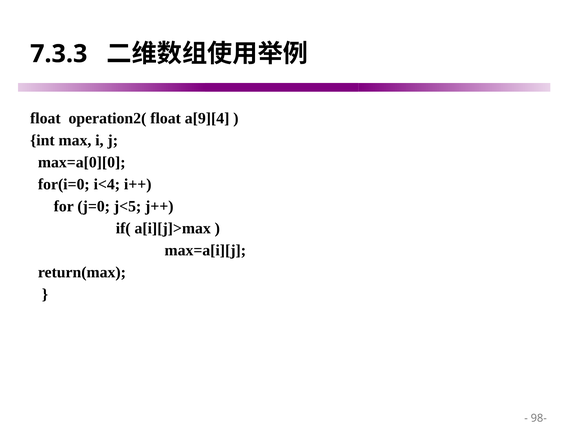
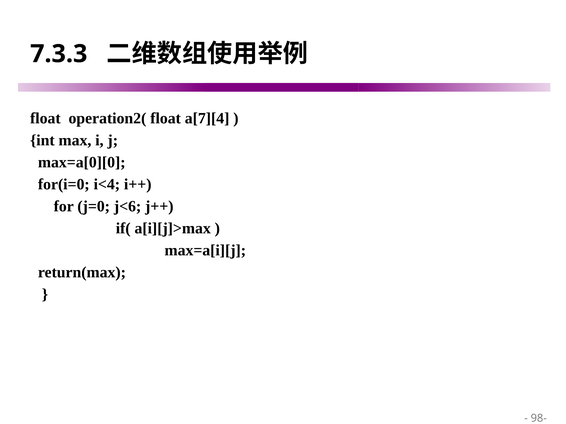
a[9][4: a[9][4 -> a[7][4
j<5: j<5 -> j<6
